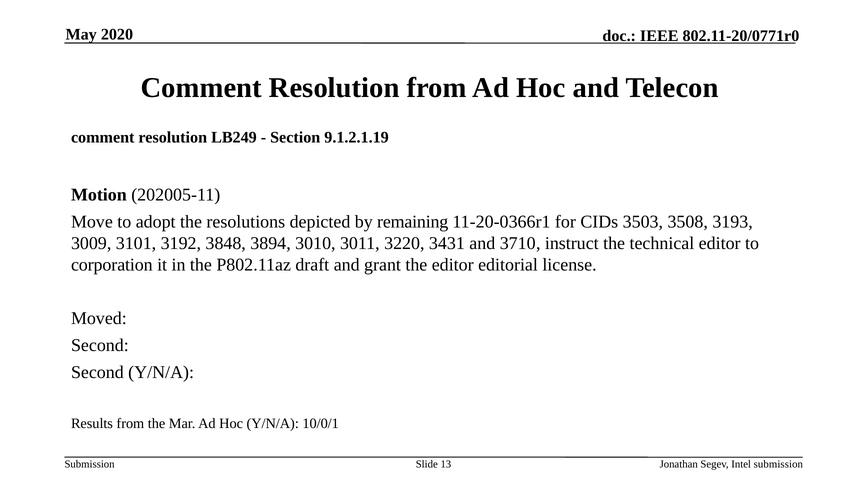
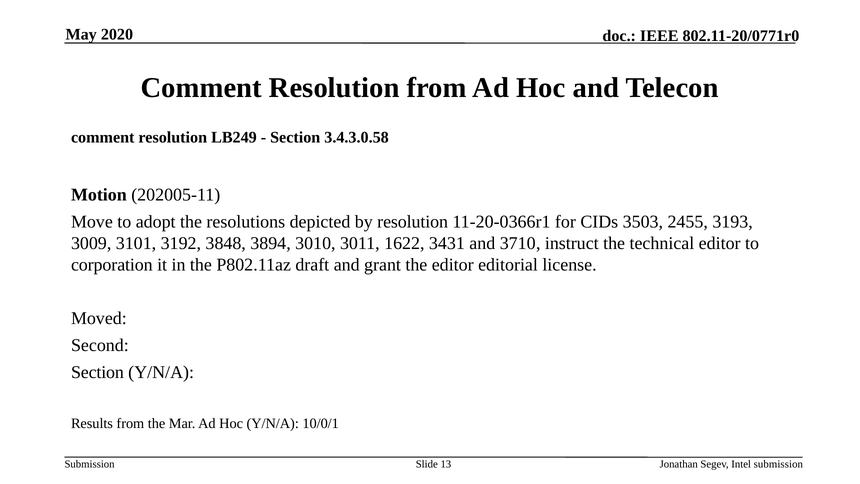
9.1.2.1.19: 9.1.2.1.19 -> 3.4.3.0.58
by remaining: remaining -> resolution
3508: 3508 -> 2455
3220: 3220 -> 1622
Second at (97, 372): Second -> Section
